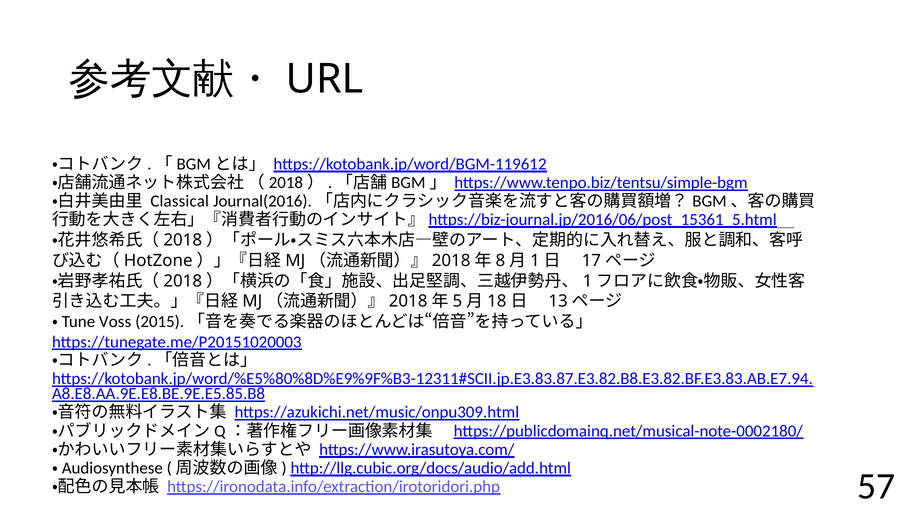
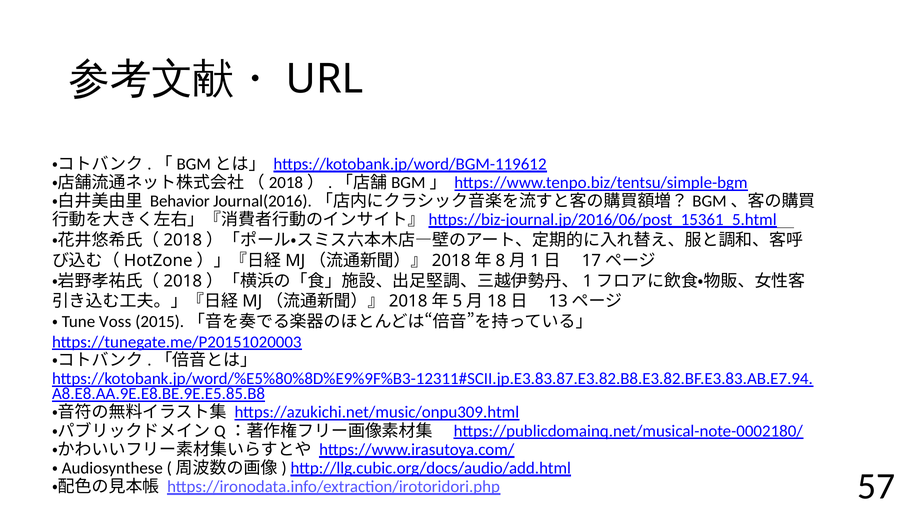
Classical: Classical -> Behavior
